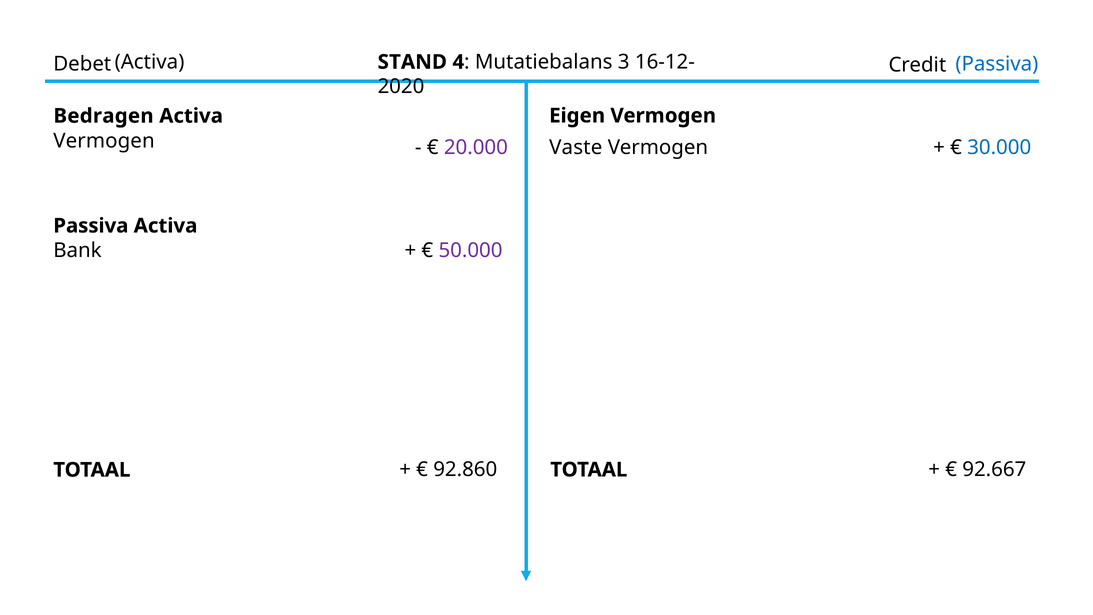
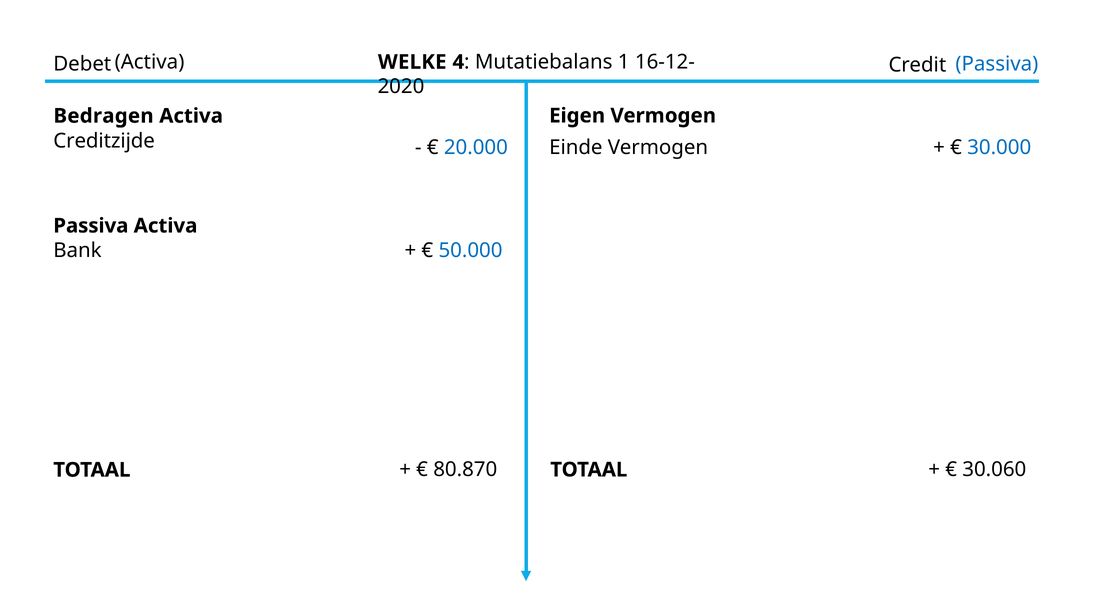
STAND: STAND -> WELKE
3: 3 -> 1
Vermogen at (104, 141): Vermogen -> Creditzijde
20.000 colour: purple -> blue
Vaste: Vaste -> Einde
50.000 colour: purple -> blue
92.667: 92.667 -> 30.060
92.860: 92.860 -> 80.870
